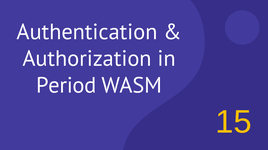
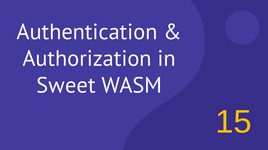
Period: Period -> Sweet
